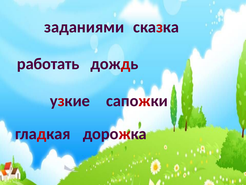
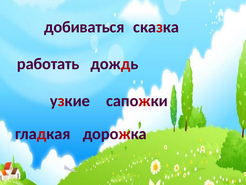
заданиями: заданиями -> добиваться
